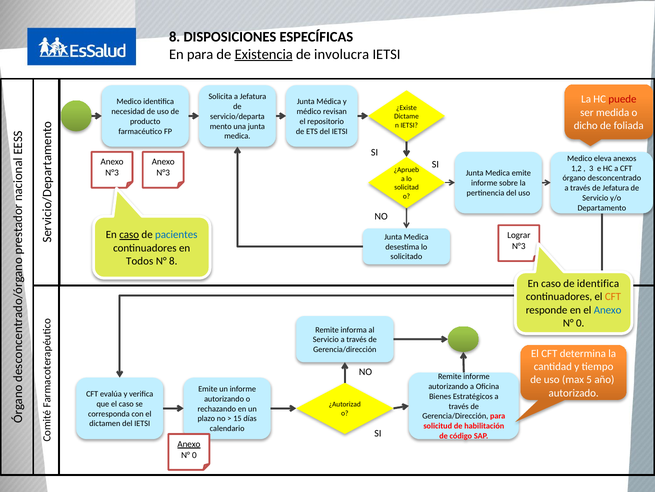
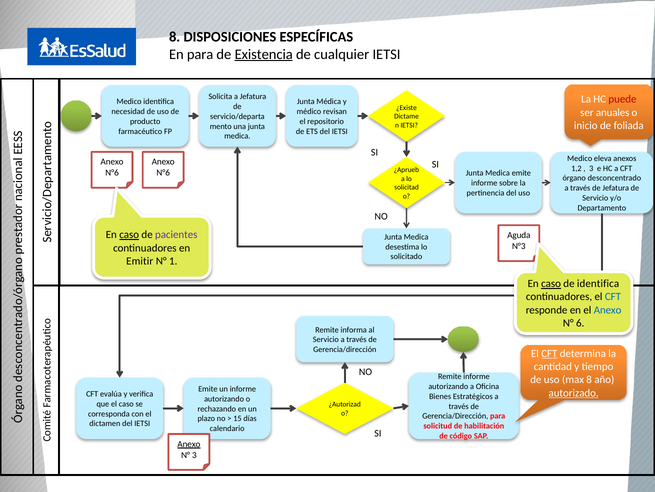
involucra: involucra -> cualquier
medida: medida -> anuales
dicho: dicho -> inicio
N°3 at (112, 173): N°3 -> N°6
N°3 at (163, 173): N°3 -> N°6
pacientes colour: blue -> purple
Lograr: Lograr -> Aguda
Todos: Todos -> Emitir
N° 8: 8 -> 1
caso at (551, 283) underline: none -> present
CFT at (613, 296) colour: orange -> blue
0 at (580, 323): 0 -> 6
CFT at (549, 353) underline: none -> present
max 5: 5 -> 8
autorizado underline: none -> present
0 at (194, 454): 0 -> 3
